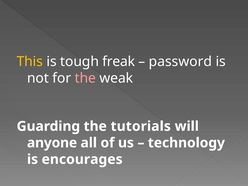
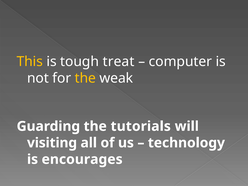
freak: freak -> treat
password: password -> computer
the at (85, 78) colour: pink -> yellow
anyone: anyone -> visiting
